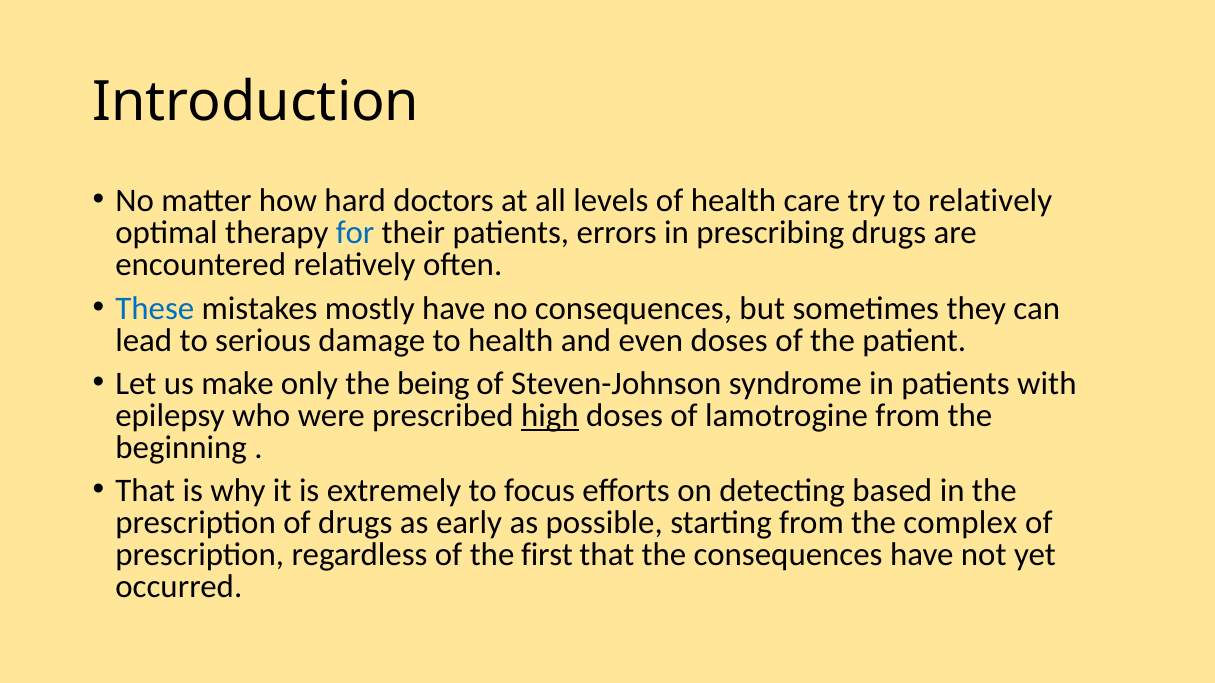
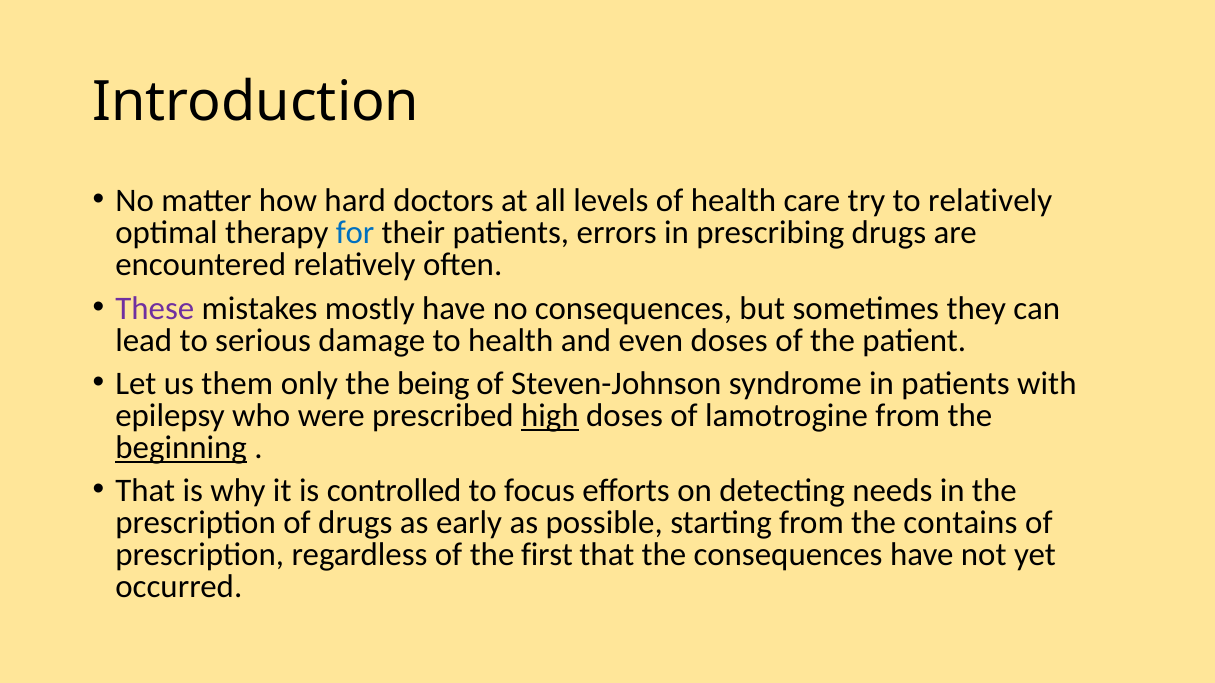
These colour: blue -> purple
make: make -> them
beginning underline: none -> present
extremely: extremely -> controlled
based: based -> needs
complex: complex -> contains
